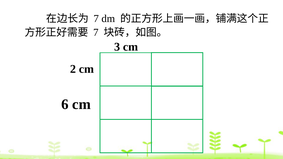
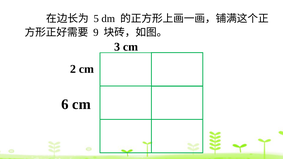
7 at (96, 19): 7 -> 5
7 at (96, 33): 7 -> 9
